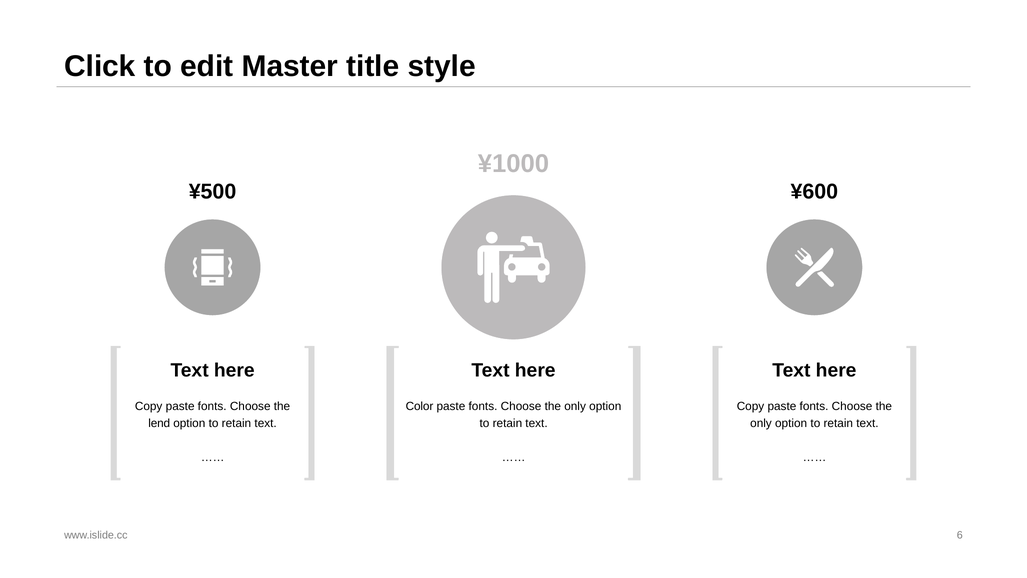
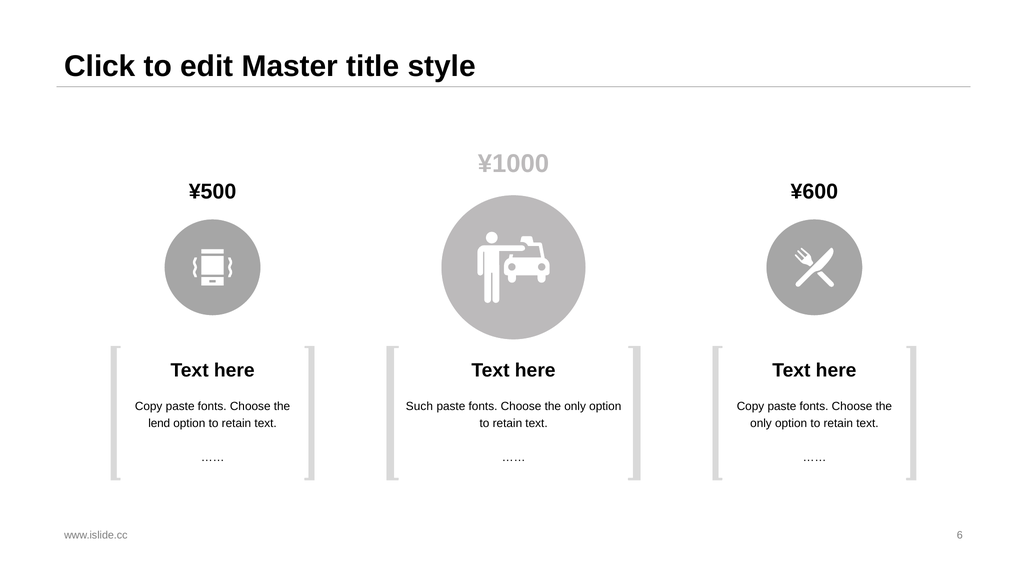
Color: Color -> Such
